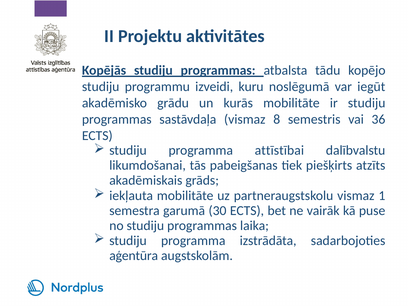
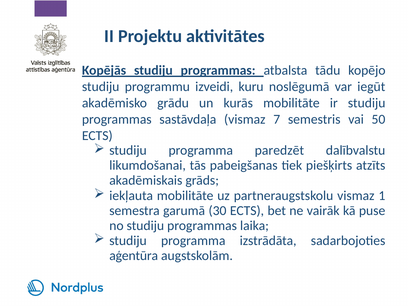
8: 8 -> 7
36: 36 -> 50
attīstībai: attīstībai -> paredzēt
